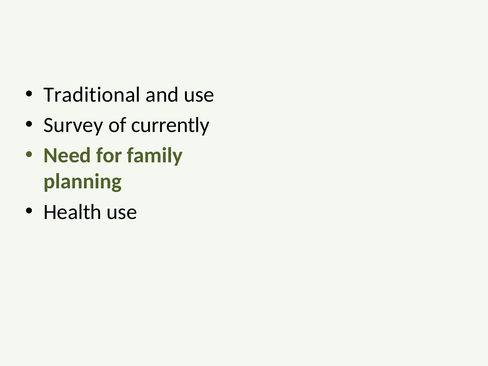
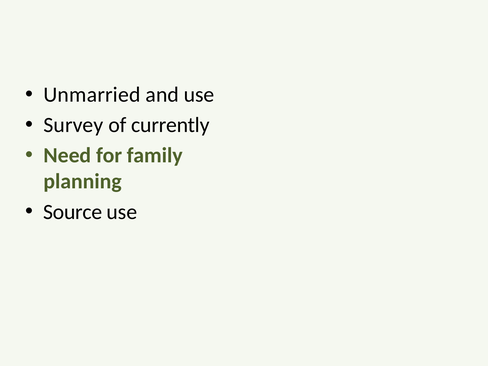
Traditional: Traditional -> Unmarried
Health: Health -> Source
